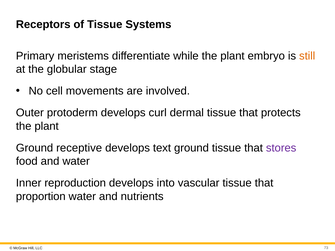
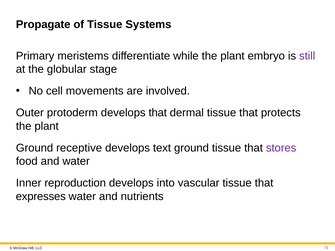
Receptors: Receptors -> Propagate
still colour: orange -> purple
develops curl: curl -> that
proportion: proportion -> expresses
